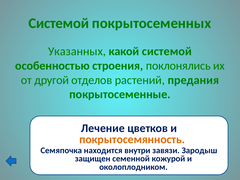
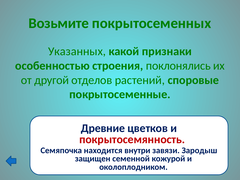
Системой at (59, 23): Системой -> Возьмите
какой системой: системой -> признаки
предания: предания -> споровые
Лечение: Лечение -> Древние
покрытосемянность colour: orange -> red
